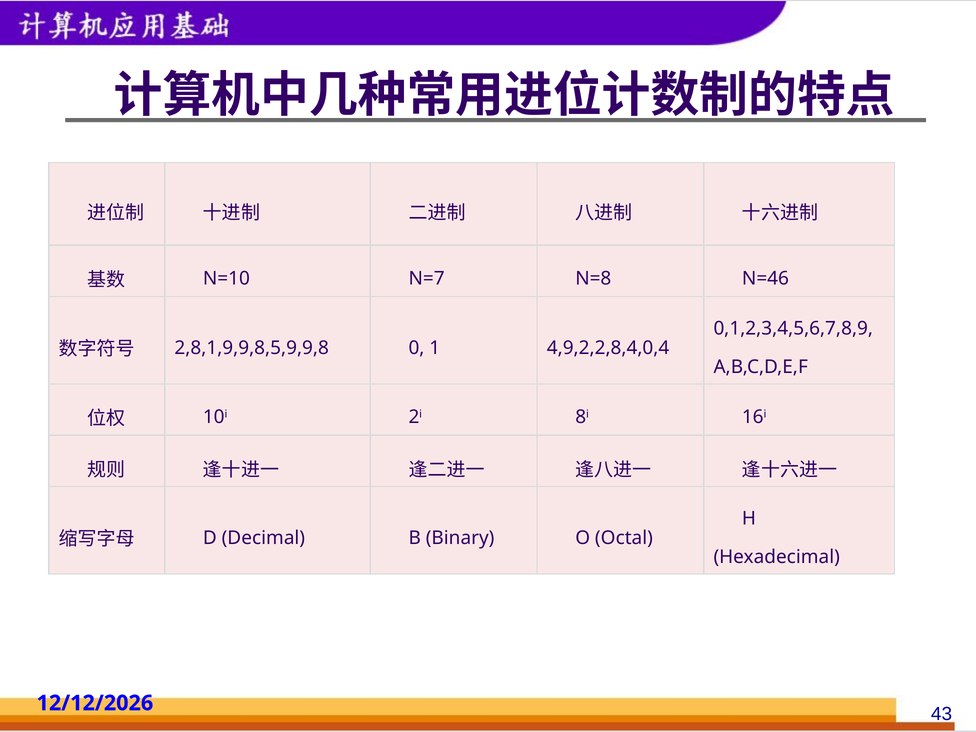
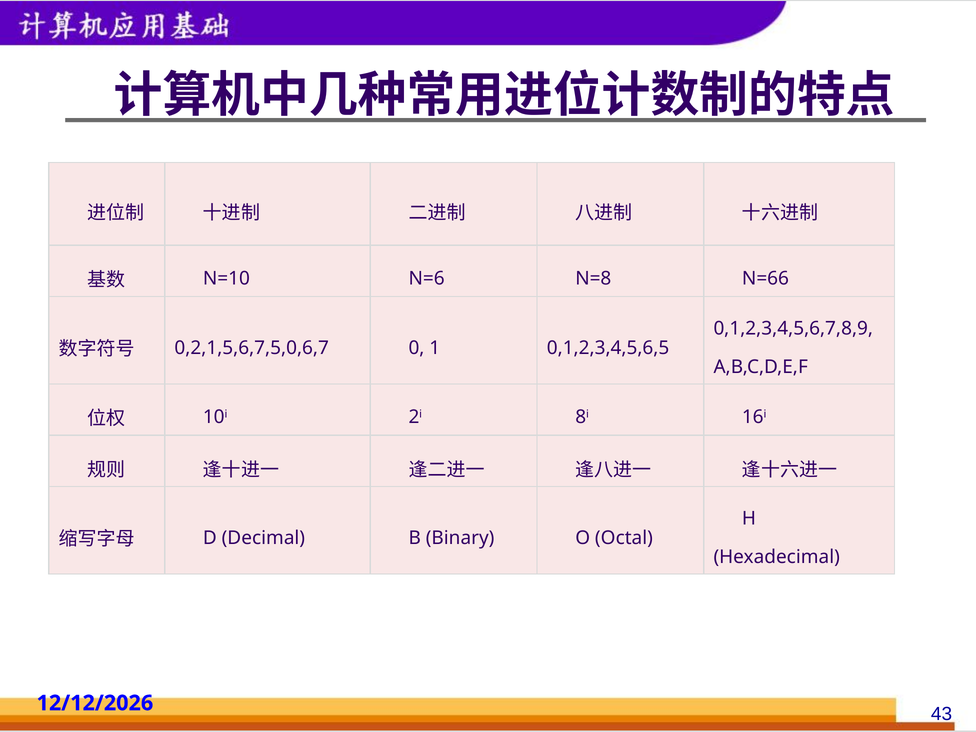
N=7: N=7 -> N=6
N=46: N=46 -> N=66
2,8,1,9,9,8,5,9,9,8: 2,8,1,9,9,8,5,9,9,8 -> 0,2,1,5,6,7,5,0,6,7
4,9,2,2,8,4,0,4: 4,9,2,2,8,4,0,4 -> 0,1,2,3,4,5,6,5
